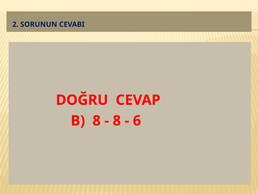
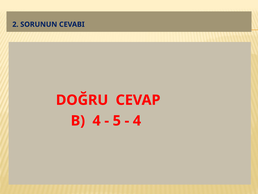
B 8: 8 -> 4
8 at (117, 120): 8 -> 5
6 at (137, 120): 6 -> 4
